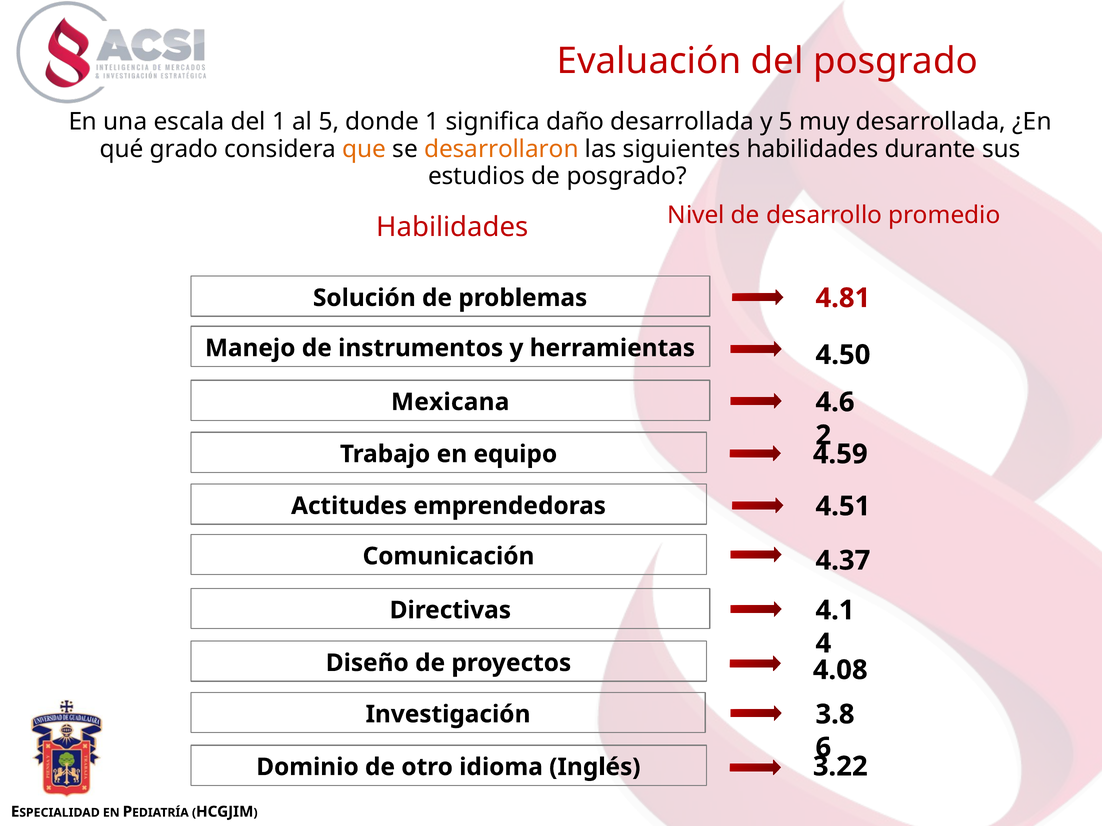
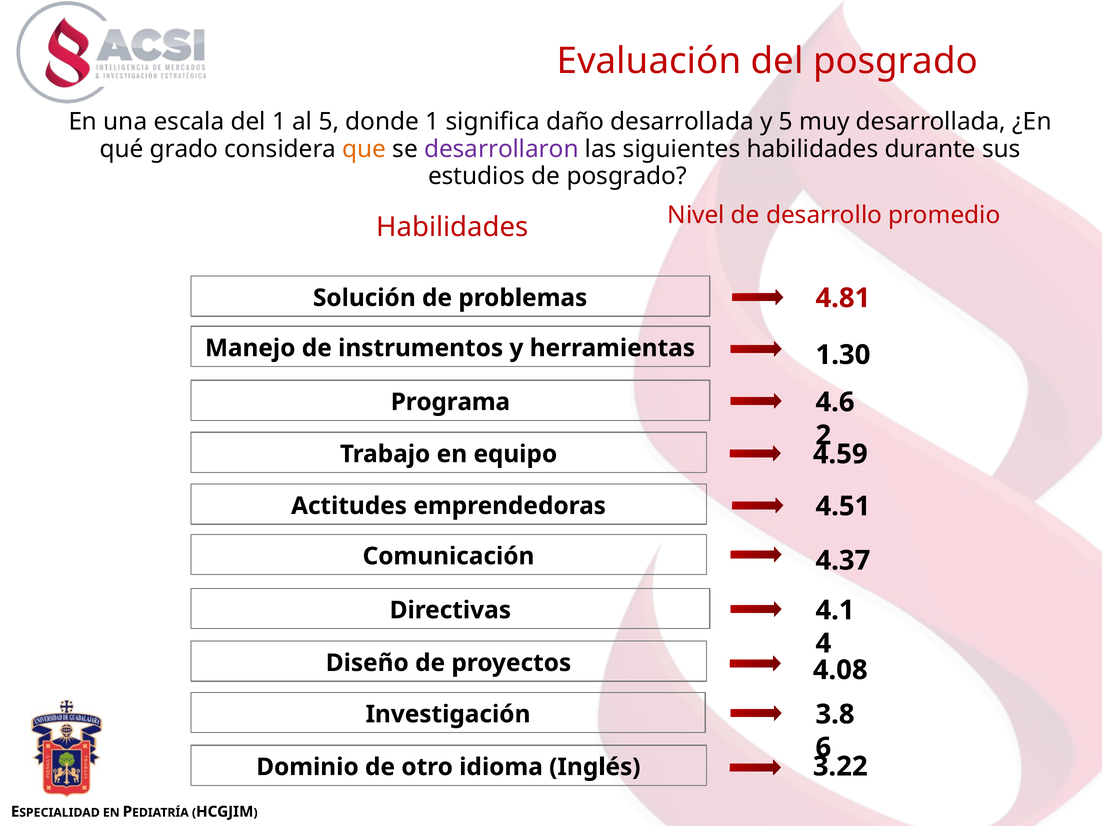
desarrollaron colour: orange -> purple
4.50: 4.50 -> 1.30
Mexicana: Mexicana -> Programa
